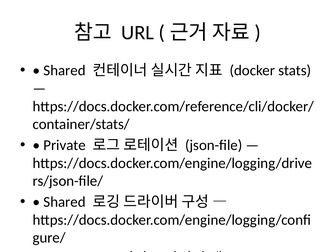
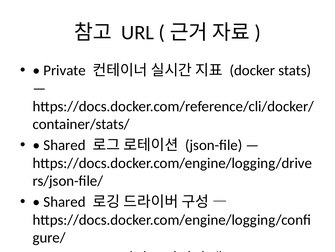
Shared at (65, 70): Shared -> Private
Private at (65, 145): Private -> Shared
